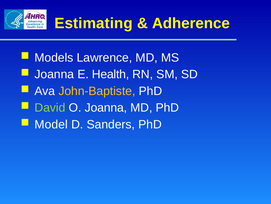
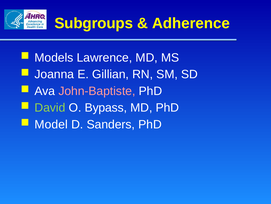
Estimating: Estimating -> Subgroups
Health: Health -> Gillian
John-Baptiste colour: yellow -> pink
O Joanna: Joanna -> Bypass
